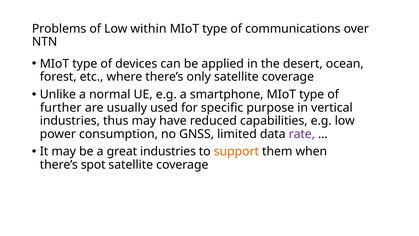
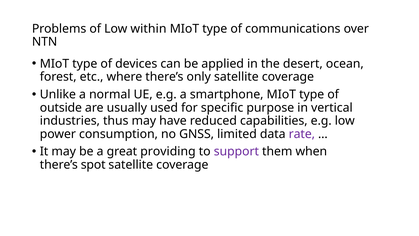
further: further -> outside
great industries: industries -> providing
support colour: orange -> purple
